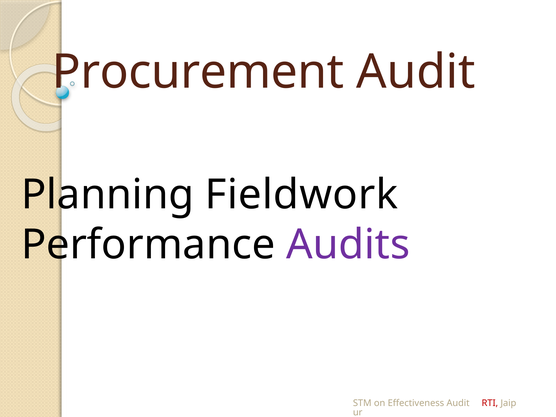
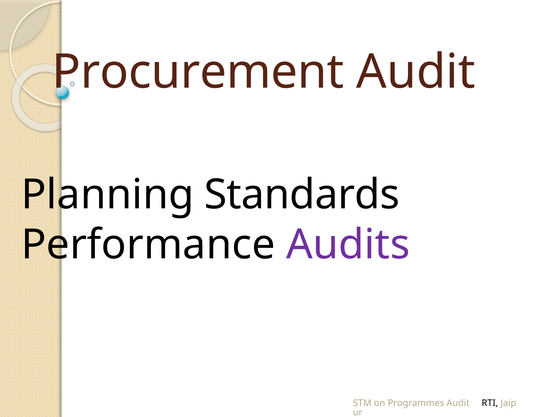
Fieldwork: Fieldwork -> Standards
Effectiveness: Effectiveness -> Programmes
RTI colour: red -> black
